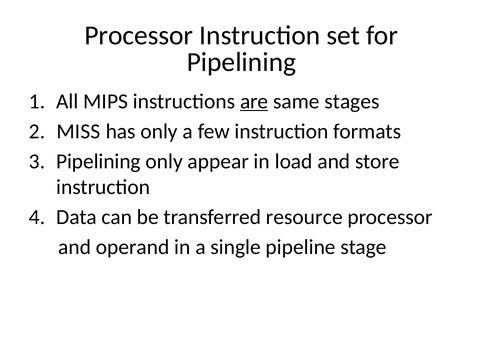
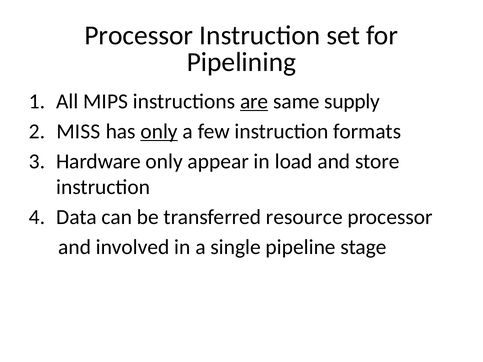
stages: stages -> supply
only at (159, 131) underline: none -> present
Pipelining at (98, 161): Pipelining -> Hardware
operand: operand -> involved
